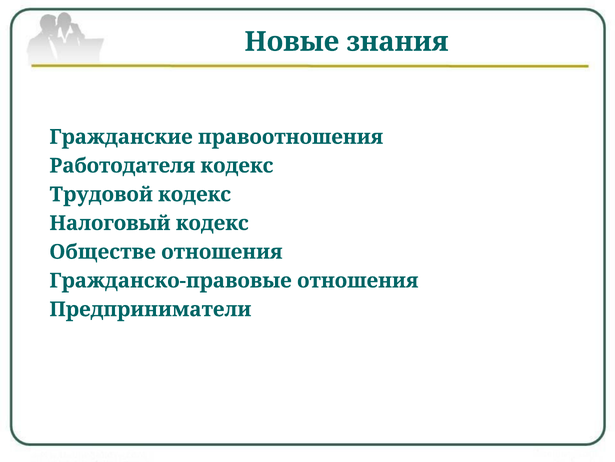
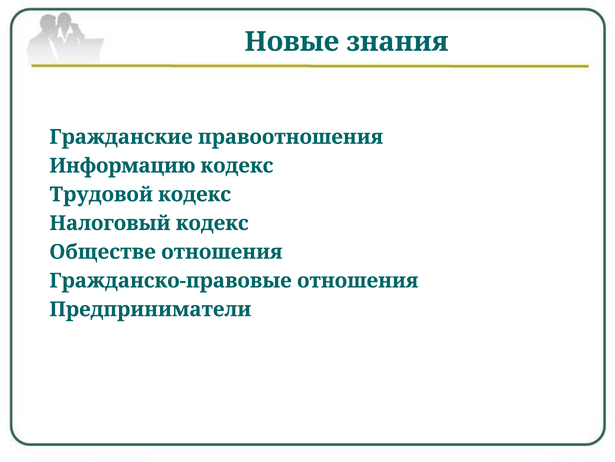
Работодателя: Работодателя -> Информацию
